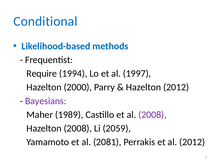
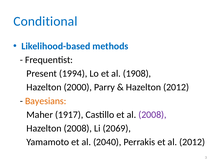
Require: Require -> Present
1997: 1997 -> 1908
Bayesians colour: purple -> orange
1989: 1989 -> 1917
2059: 2059 -> 2069
2081: 2081 -> 2040
